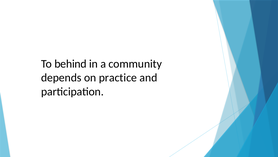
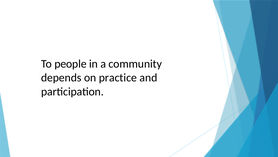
behind: behind -> people
